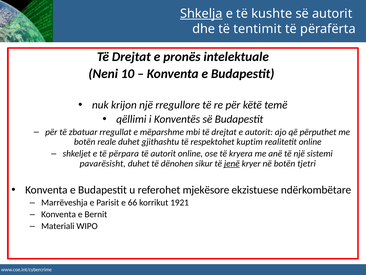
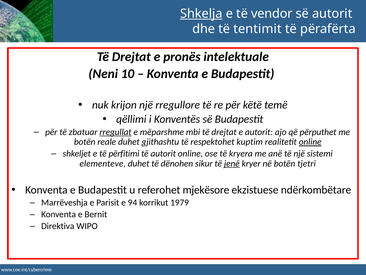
kushte: kushte -> vendor
rregullat underline: none -> present
online at (310, 142) underline: none -> present
përpara: përpara -> përfitimi
pavarësisht: pavarësisht -> elementeve
66: 66 -> 94
1921: 1921 -> 1979
Materiali: Materiali -> Direktiva
